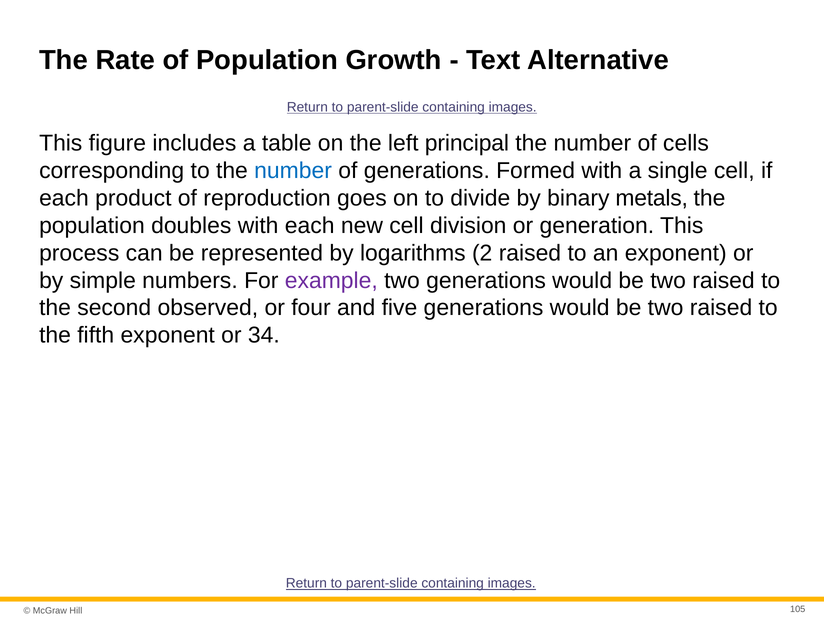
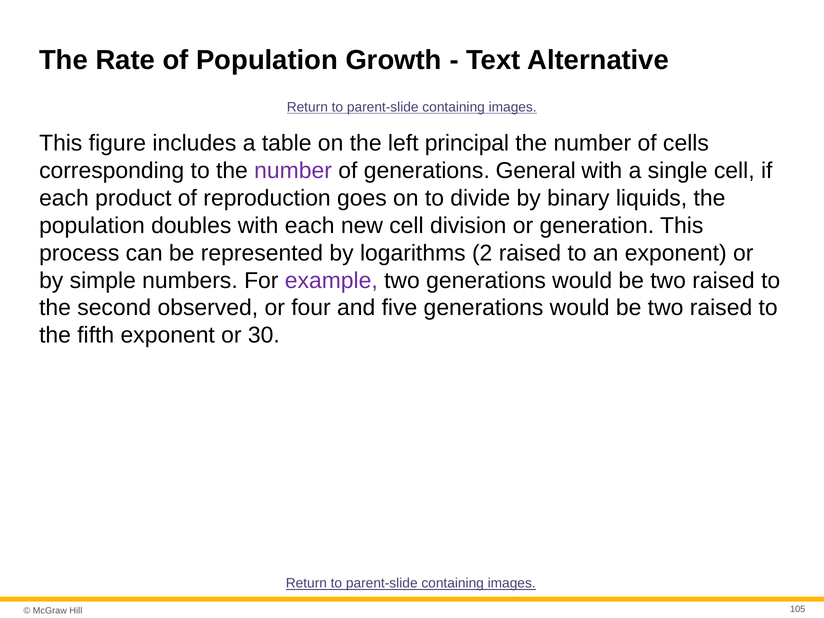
number at (293, 171) colour: blue -> purple
Formed: Formed -> General
metals: metals -> liquids
34: 34 -> 30
